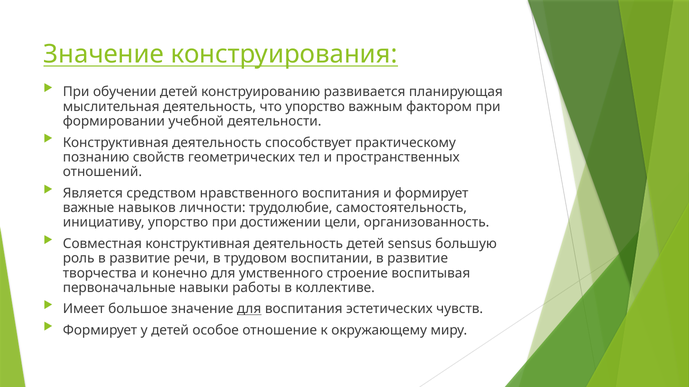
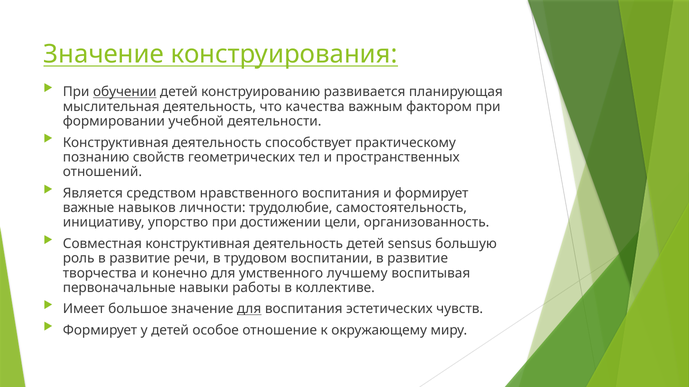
обучении underline: none -> present
что упорство: упорство -> качества
строение: строение -> лучшему
